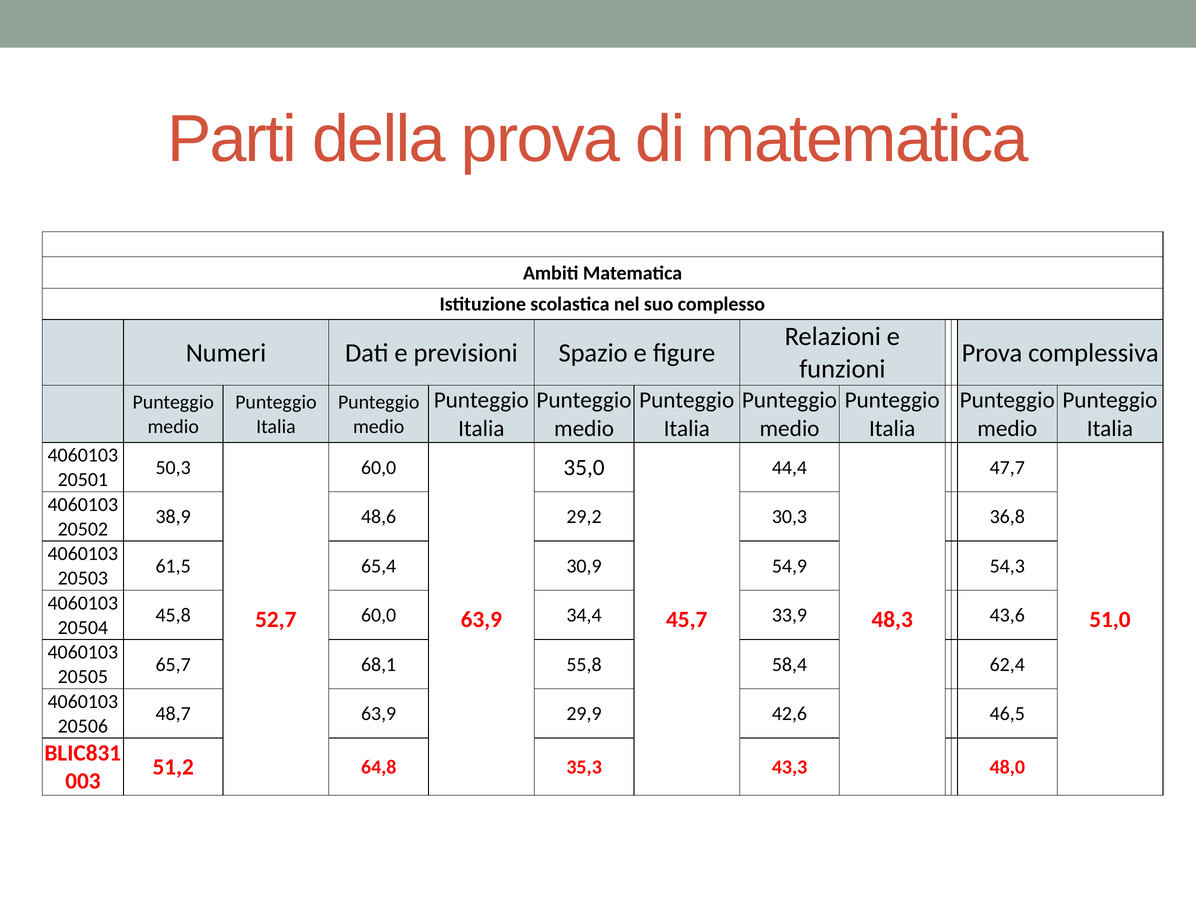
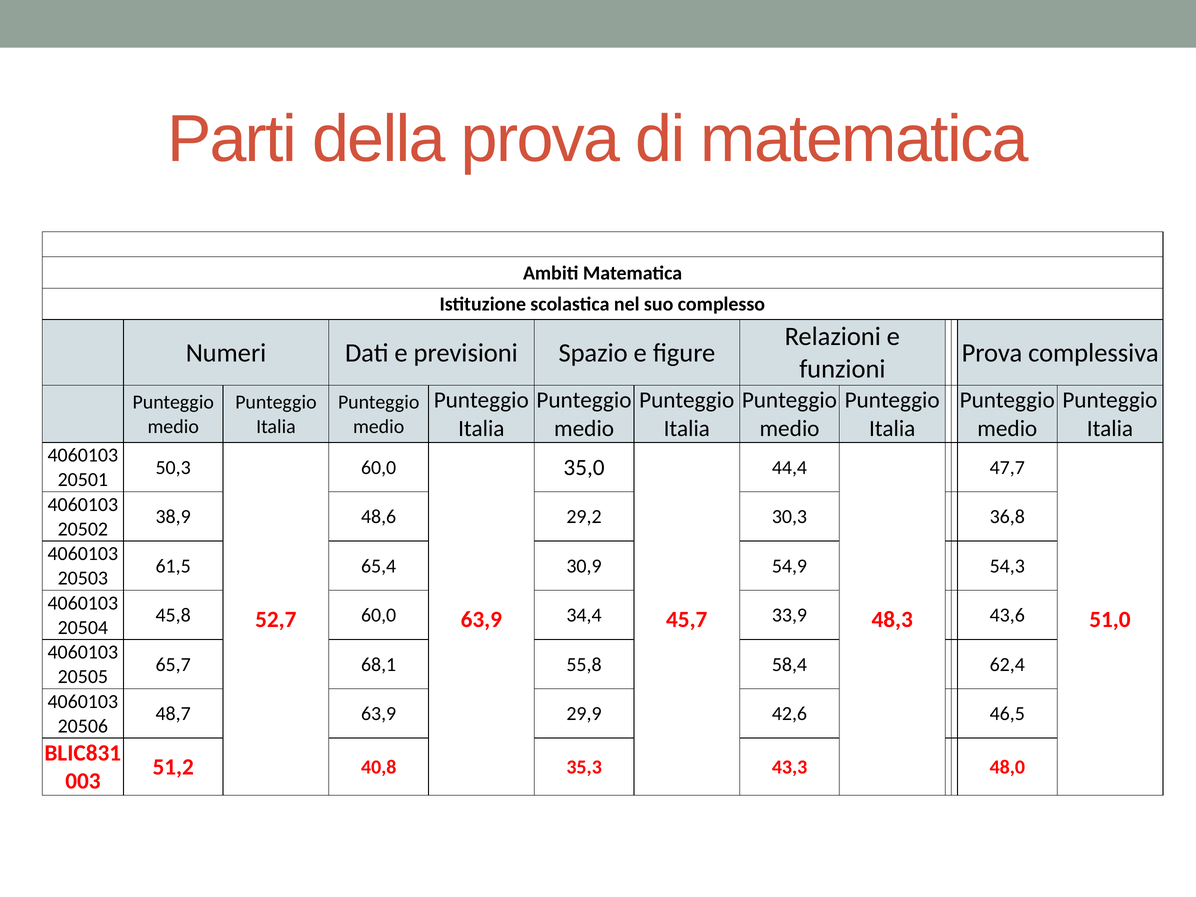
64,8: 64,8 -> 40,8
